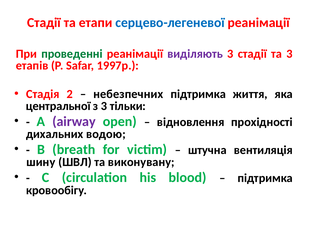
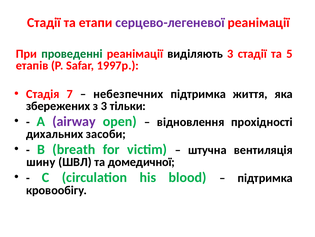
серцево-легеневої colour: blue -> purple
виділяють colour: purple -> black
та 3: 3 -> 5
2: 2 -> 7
центральної: центральної -> збережених
водою: водою -> засоби
виконувану: виконувану -> домедичної
